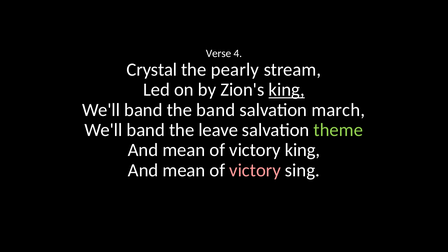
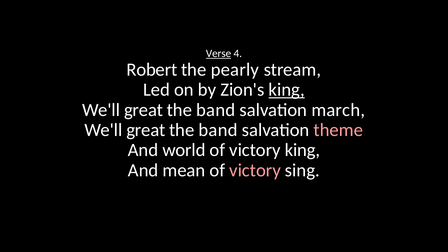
Verse underline: none -> present
Crystal: Crystal -> Robert
band at (143, 110): band -> great
band at (146, 130): band -> great
leave at (218, 130): leave -> band
theme colour: light green -> pink
mean at (184, 150): mean -> world
